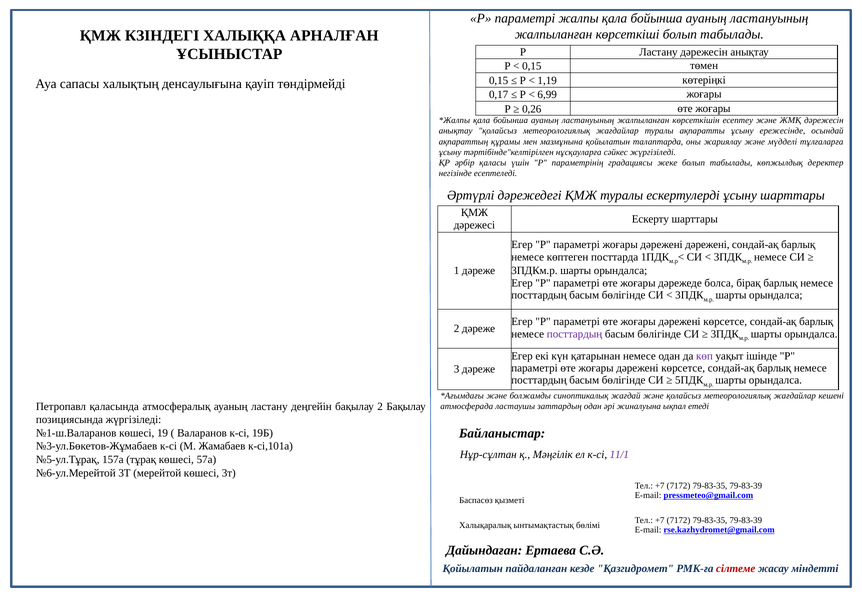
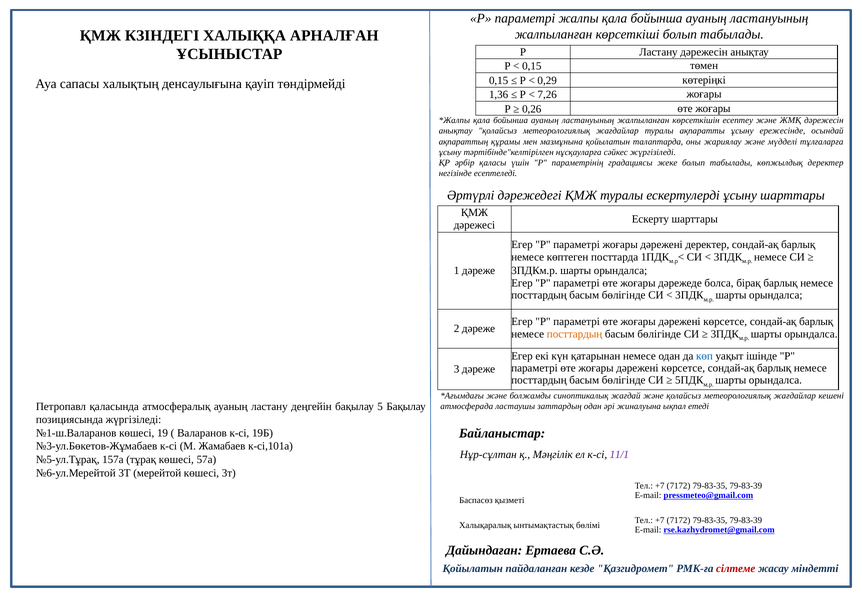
1,19: 1,19 -> 0,29
0,17: 0,17 -> 1,36
6,99: 6,99 -> 7,26
дәрежені дәрежені: дәрежені -> деректер
посттардың at (575, 334) colour: purple -> orange
көп colour: purple -> blue
бақылау 2: 2 -> 5
